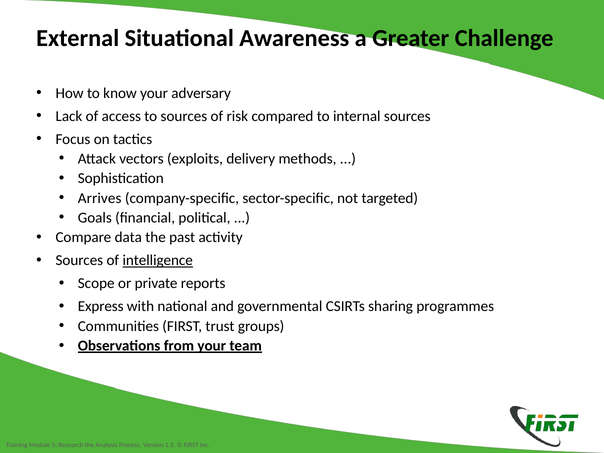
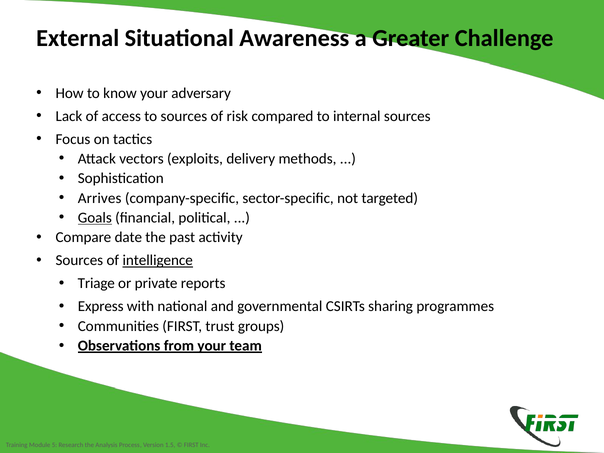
Goals underline: none -> present
data: data -> date
Scope: Scope -> Triage
